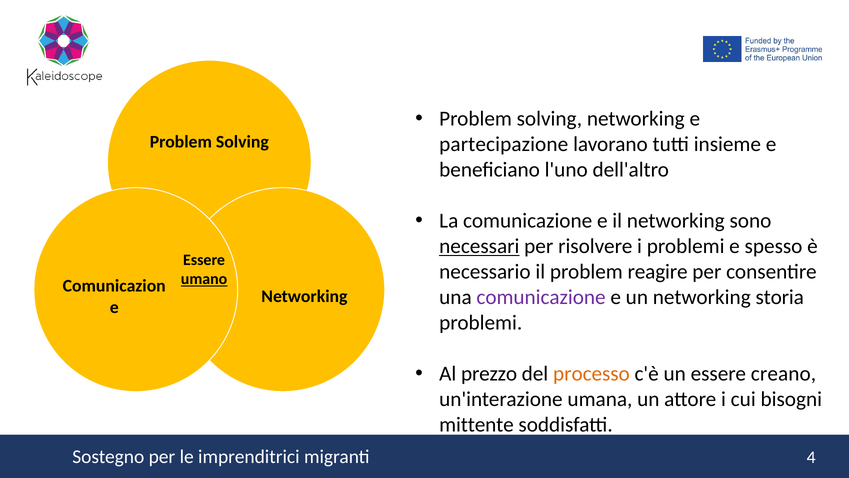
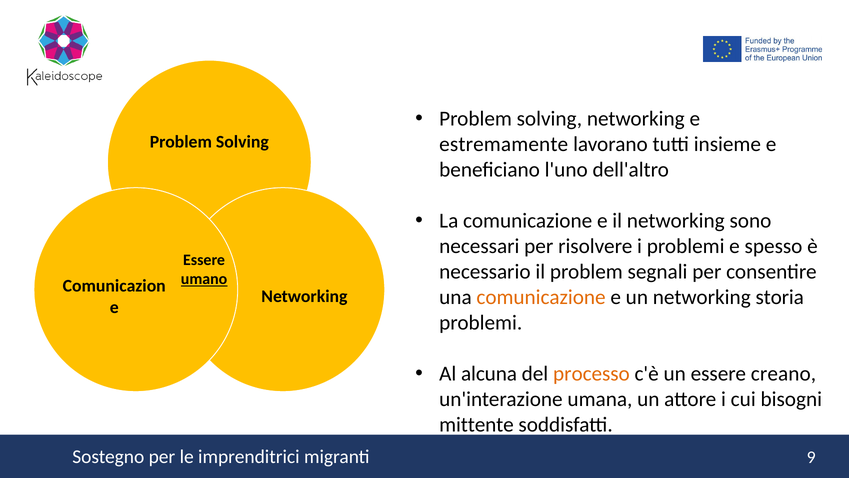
partecipazione: partecipazione -> estremamente
necessari underline: present -> none
reagire: reagire -> segnali
comunicazione at (541, 297) colour: purple -> orange
prezzo: prezzo -> alcuna
4: 4 -> 9
